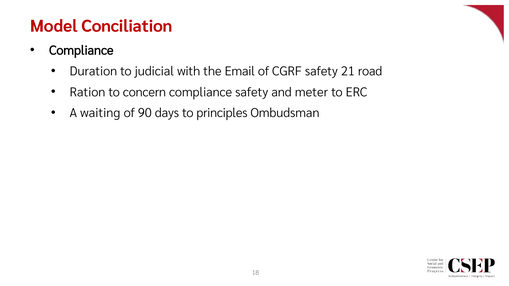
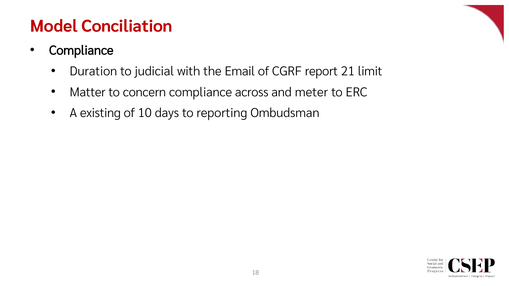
CGRF safety: safety -> report
road: road -> limit
Ration: Ration -> Matter
compliance safety: safety -> across
waiting: waiting -> existing
90: 90 -> 10
principles: principles -> reporting
